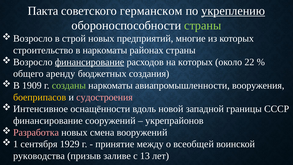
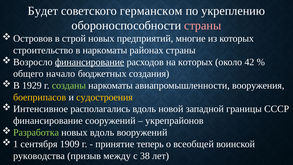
Пакта: Пакта -> Будет
укреплению underline: present -> none
страны at (203, 25) colour: light green -> pink
Возросло at (33, 38): Возросло -> Островов
22: 22 -> 42
аренду: аренду -> начало
1909: 1909 -> 1929
судостроения colour: pink -> yellow
оснащённости: оснащённости -> располагались
Разработка colour: pink -> light green
новых смена: смена -> вдоль
1929: 1929 -> 1909
между: между -> теперь
заливе: заливе -> между
13: 13 -> 38
